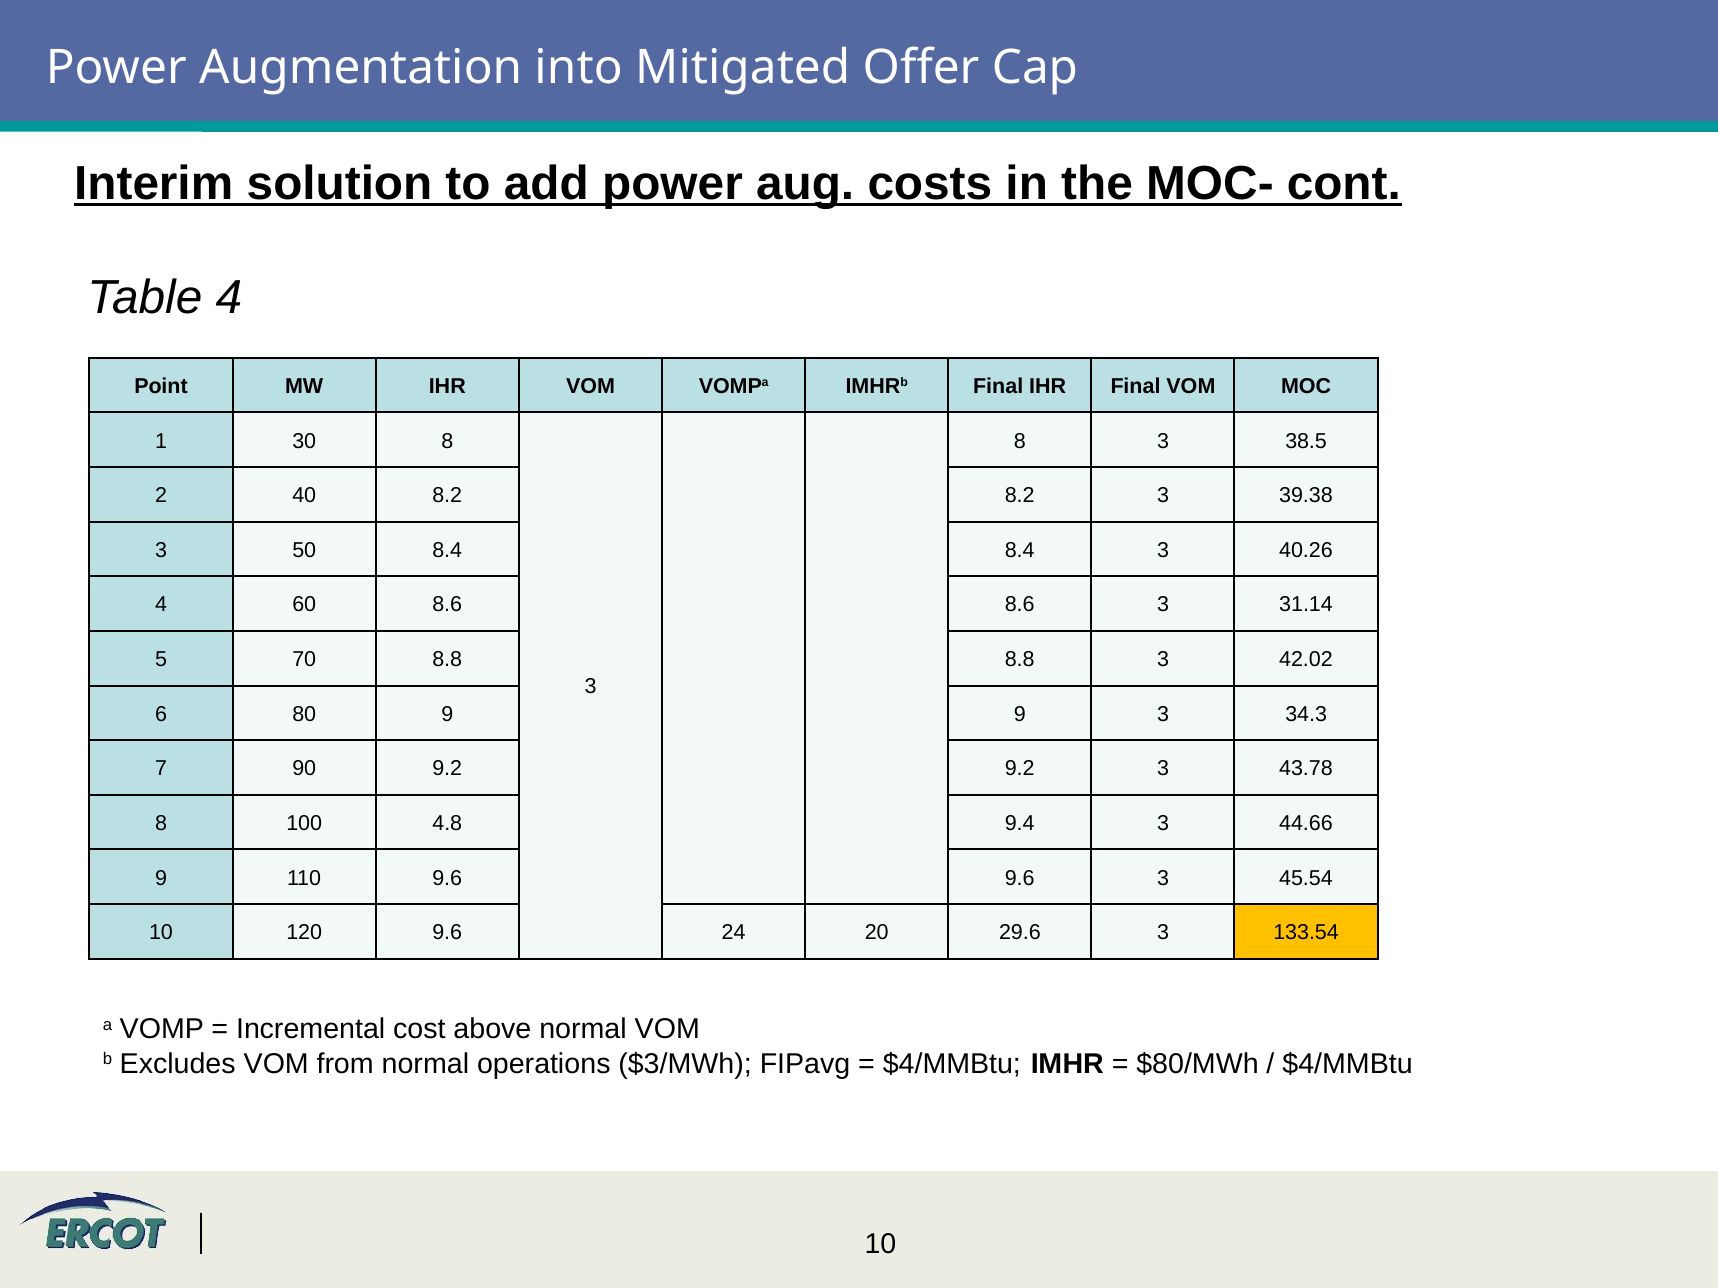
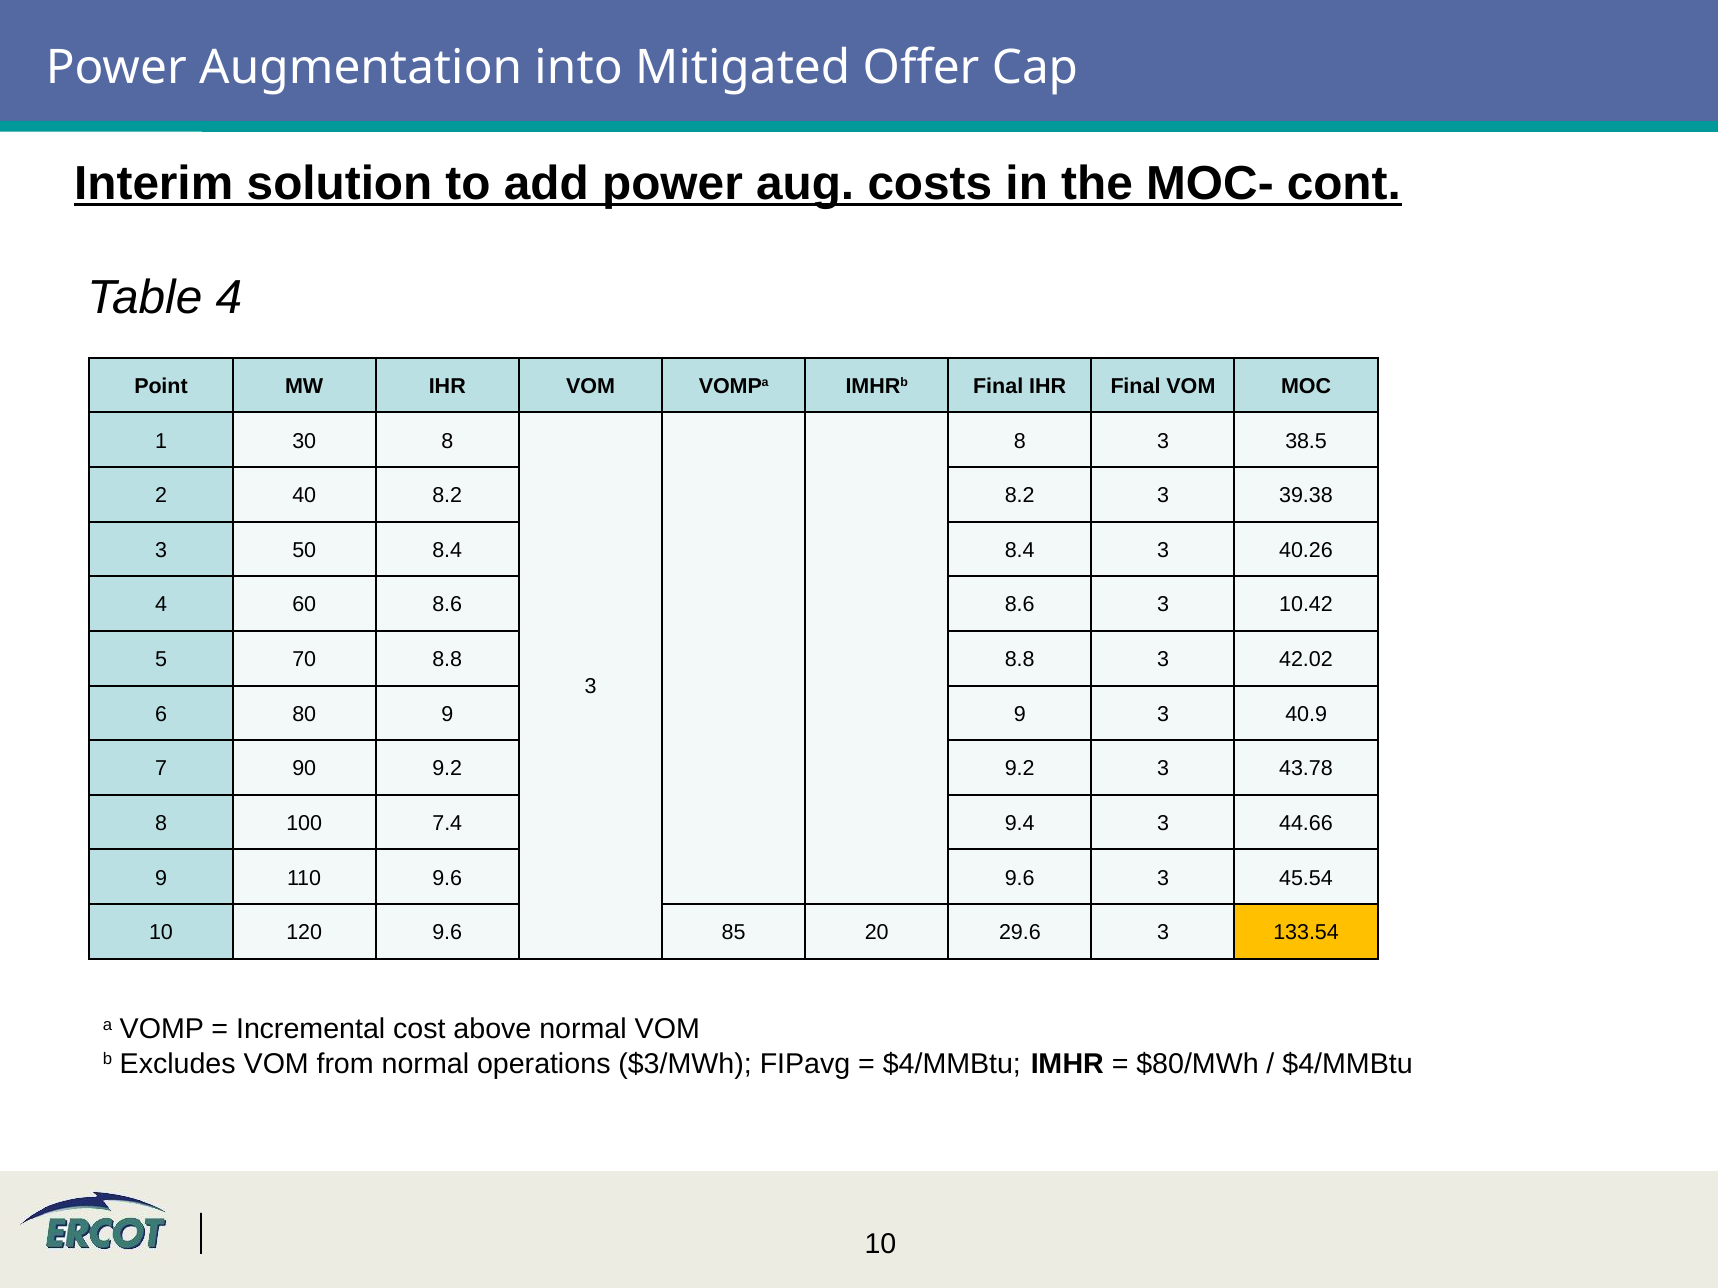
31.14: 31.14 -> 10.42
34.3: 34.3 -> 40.9
4.8: 4.8 -> 7.4
24: 24 -> 85
